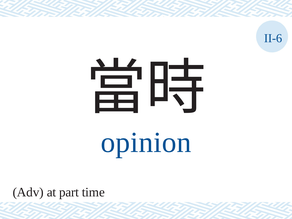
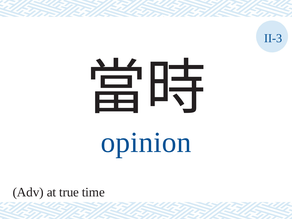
II-6: II-6 -> II-3
part: part -> true
